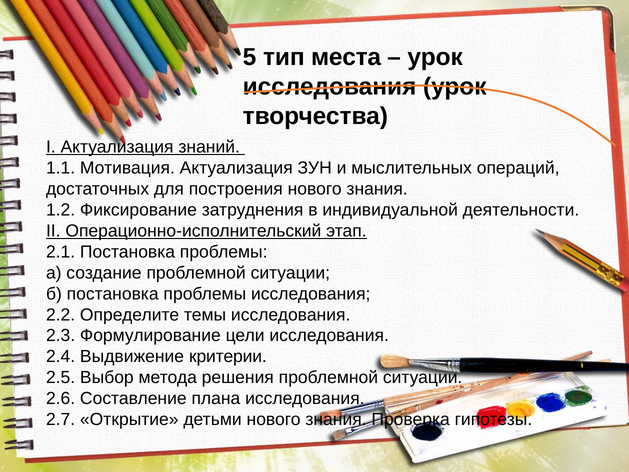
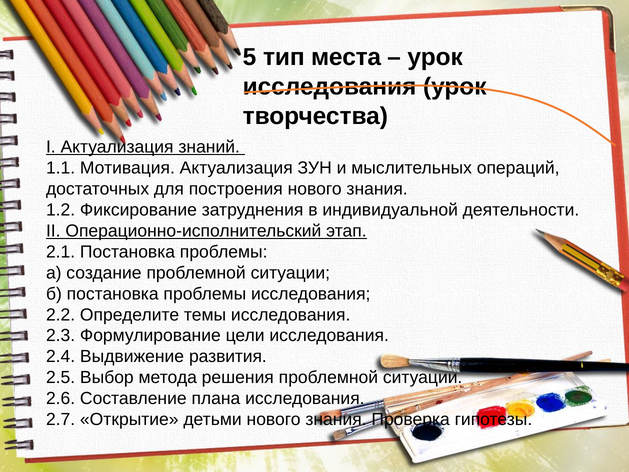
критерии: критерии -> развития
